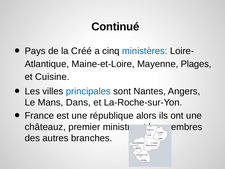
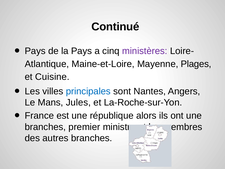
la Créé: Créé -> Pays
ministères colour: blue -> purple
Dans: Dans -> Jules
châteauz at (45, 127): châteauz -> branches
